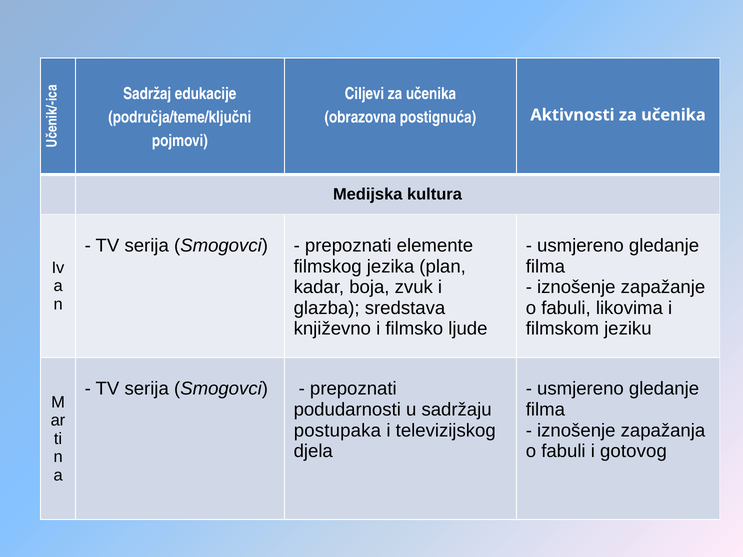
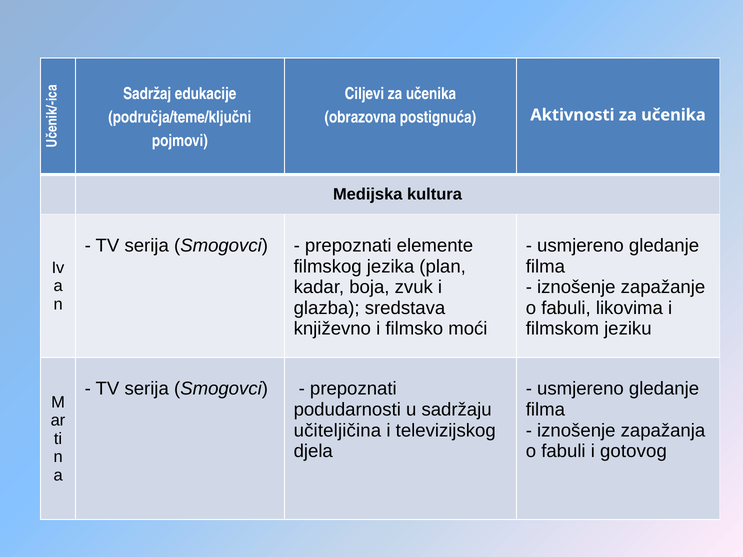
ljude: ljude -> moći
postupaka: postupaka -> učiteljičina
